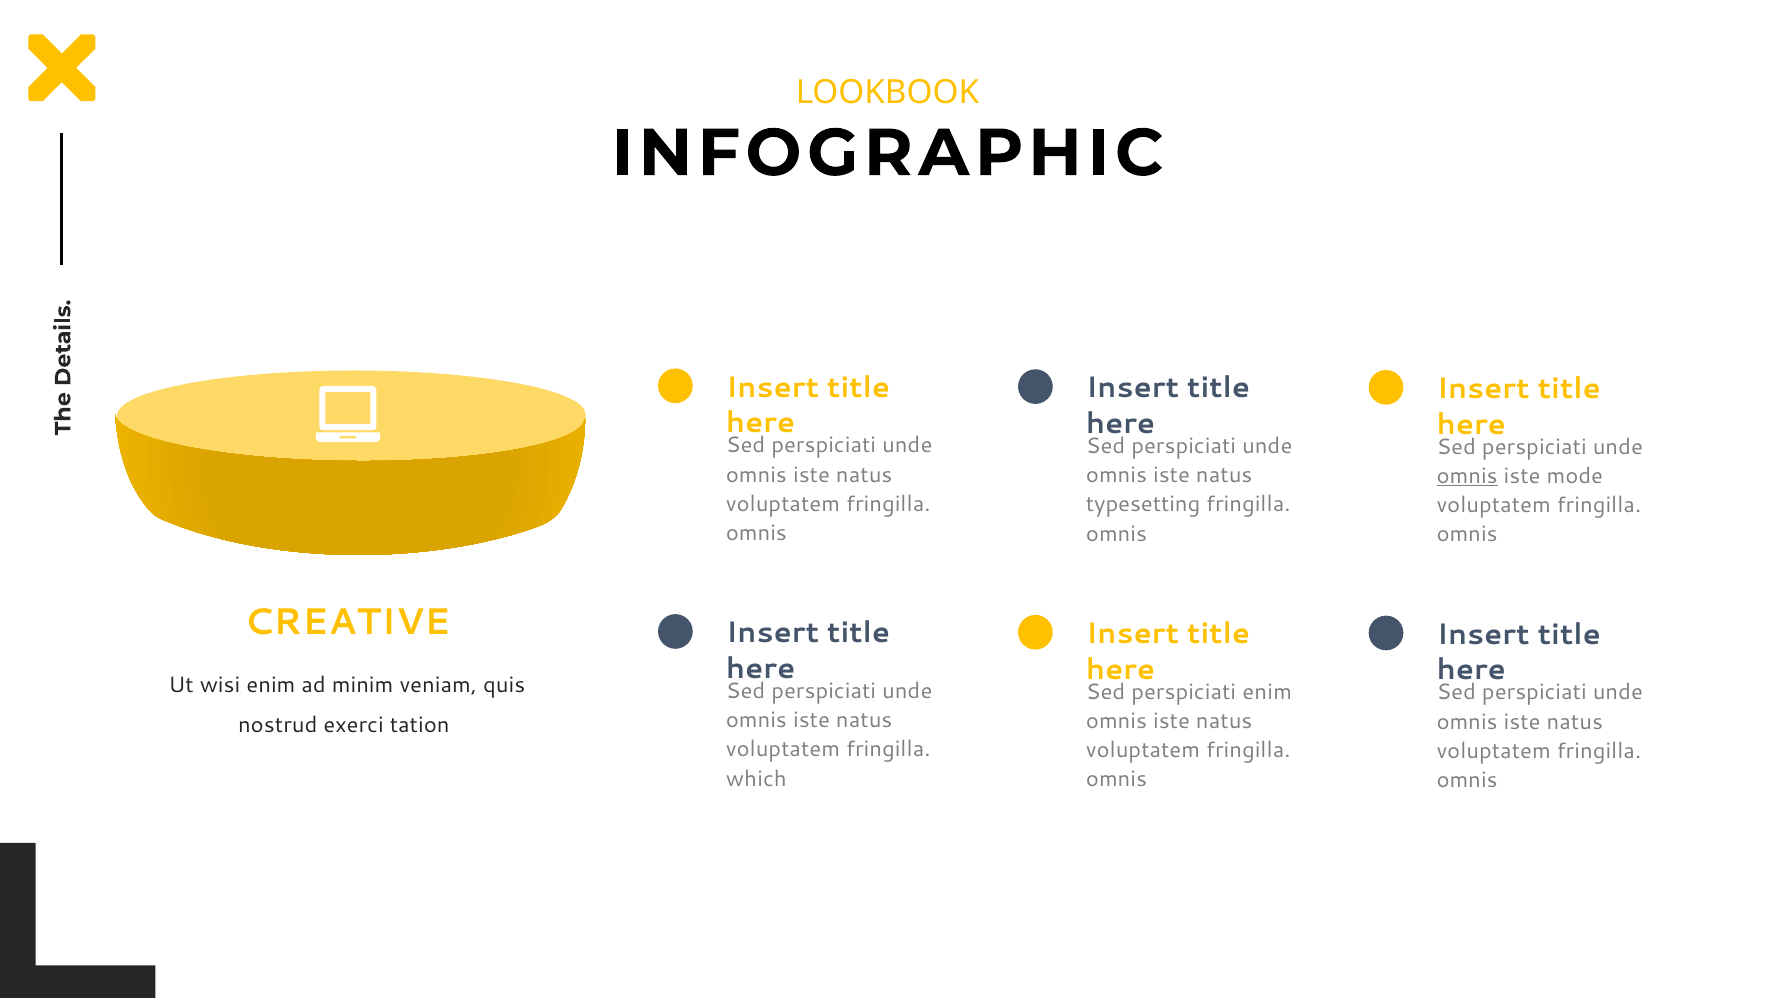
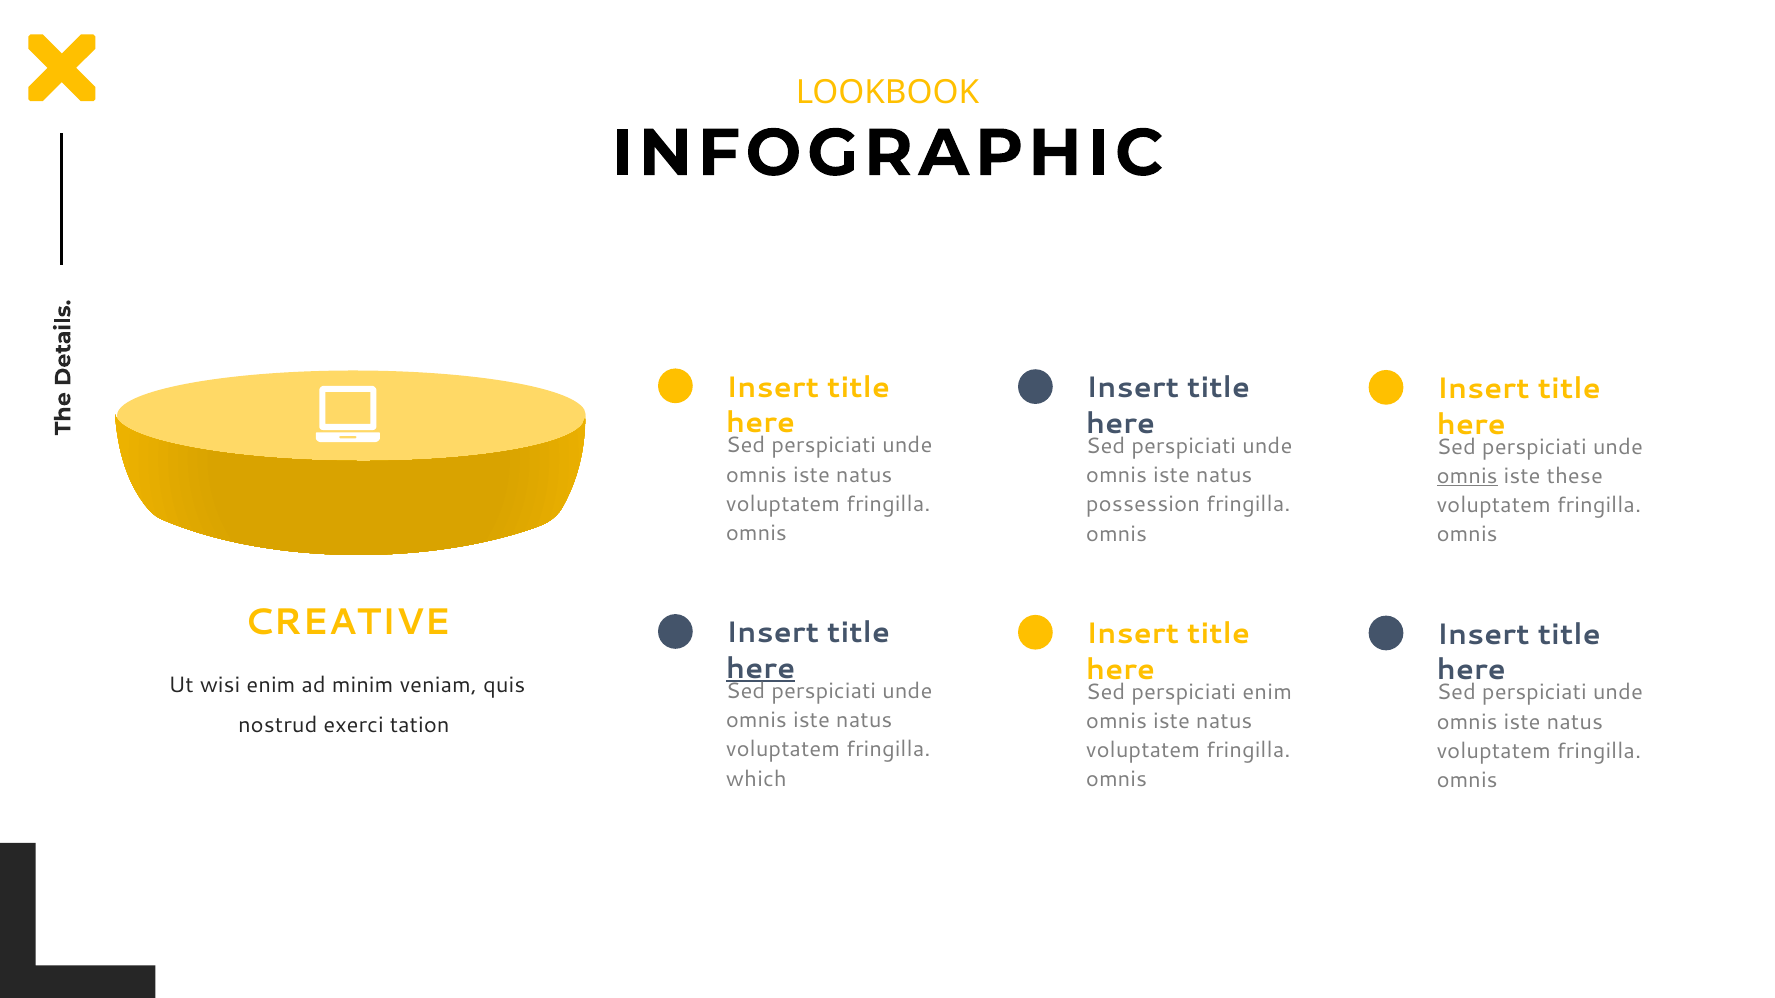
mode: mode -> these
typesetting: typesetting -> possession
here at (761, 669) underline: none -> present
